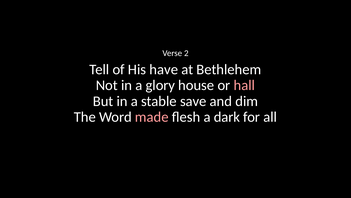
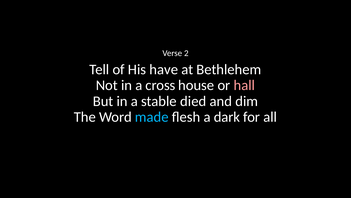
glory: glory -> cross
save: save -> died
made colour: pink -> light blue
